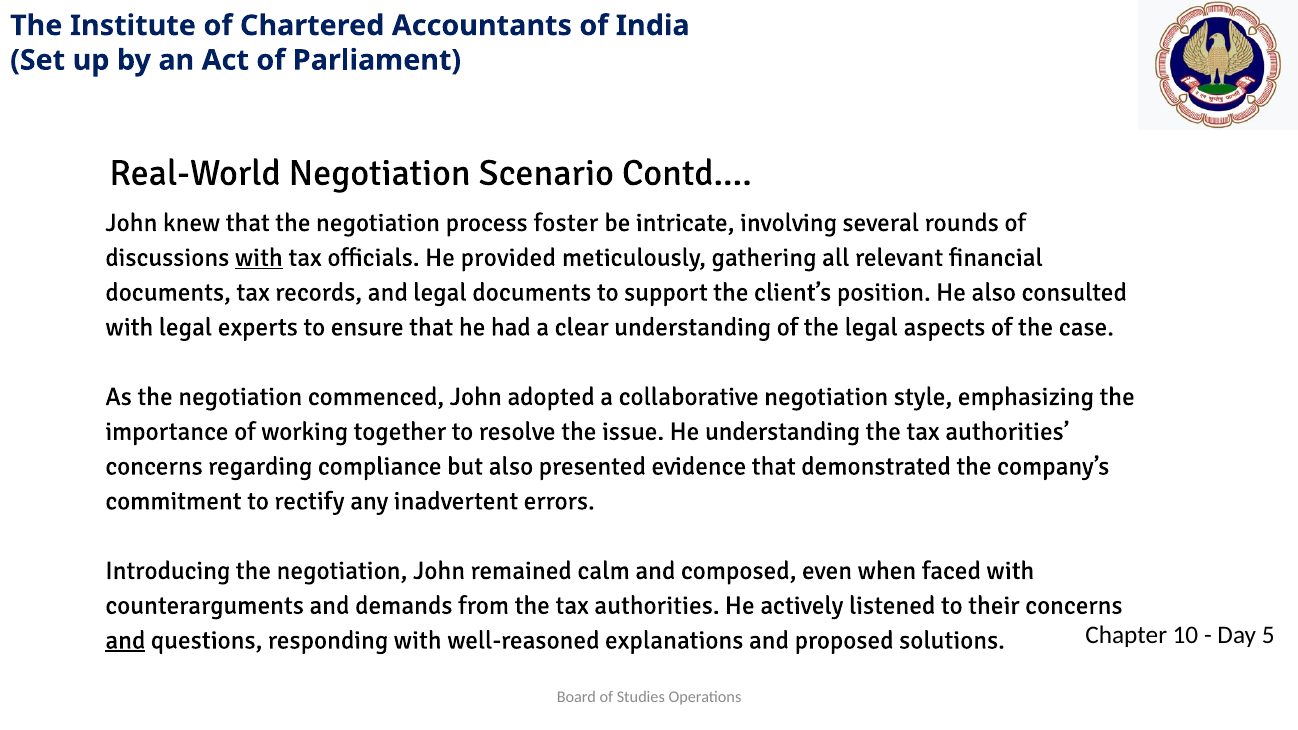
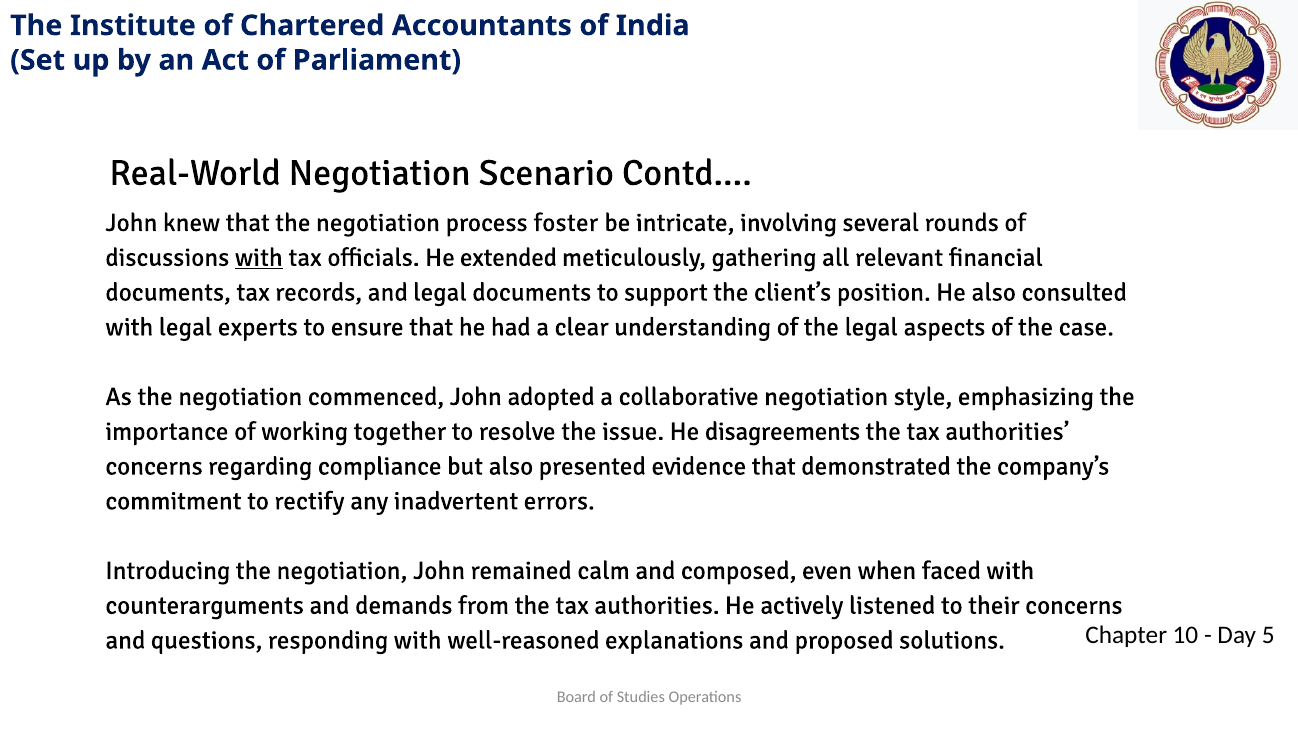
provided: provided -> extended
He understanding: understanding -> disagreements
and at (125, 640) underline: present -> none
